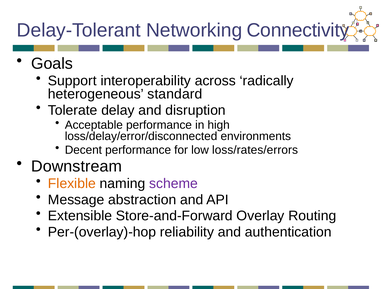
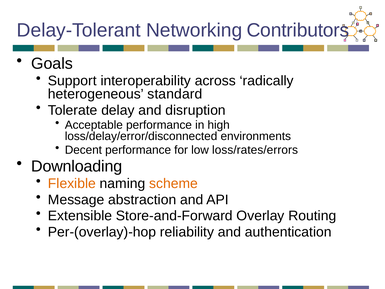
Connectivity: Connectivity -> Contributors
Downstream: Downstream -> Downloading
scheme colour: purple -> orange
